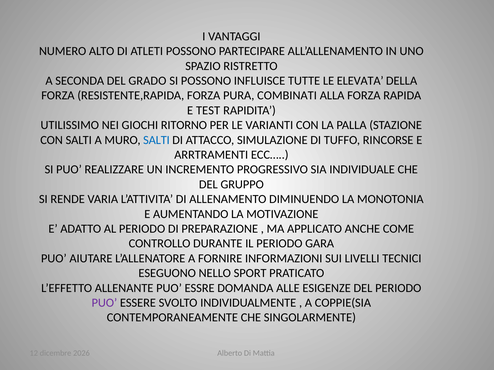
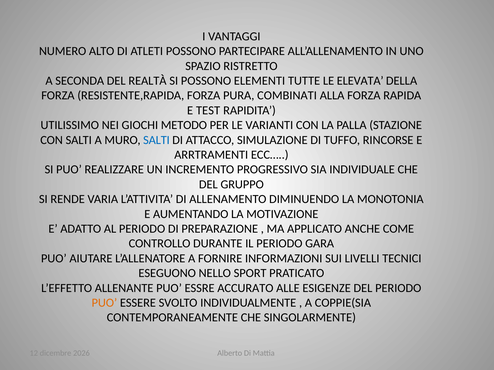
GRADO: GRADO -> REALTÀ
INFLUISCE: INFLUISCE -> ELEMENTI
RITORNO: RITORNO -> METODO
DOMANDA: DOMANDA -> ACCURATO
PUO at (104, 303) colour: purple -> orange
